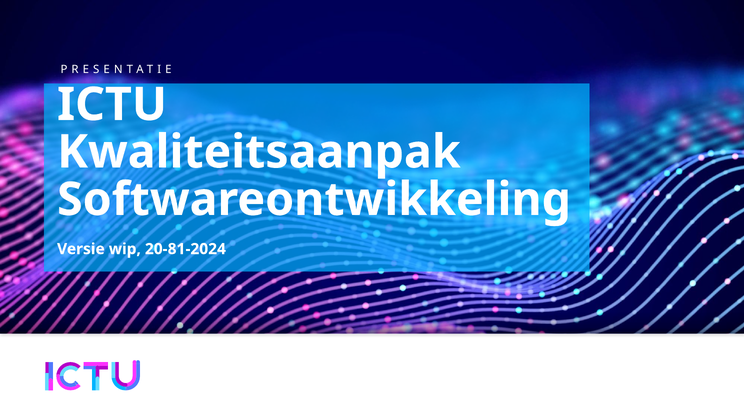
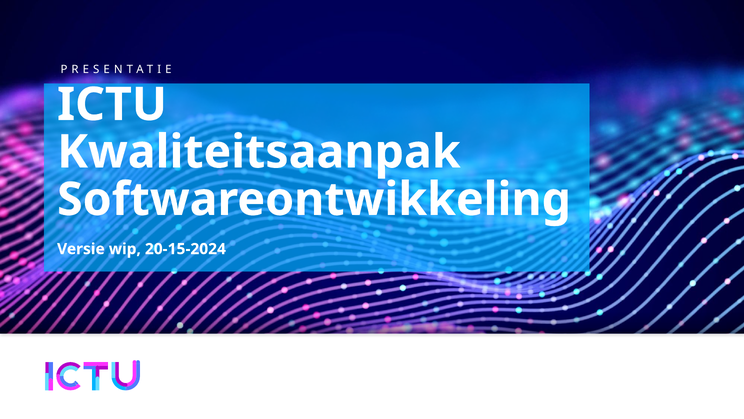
20-81-2024: 20-81-2024 -> 20-15-2024
